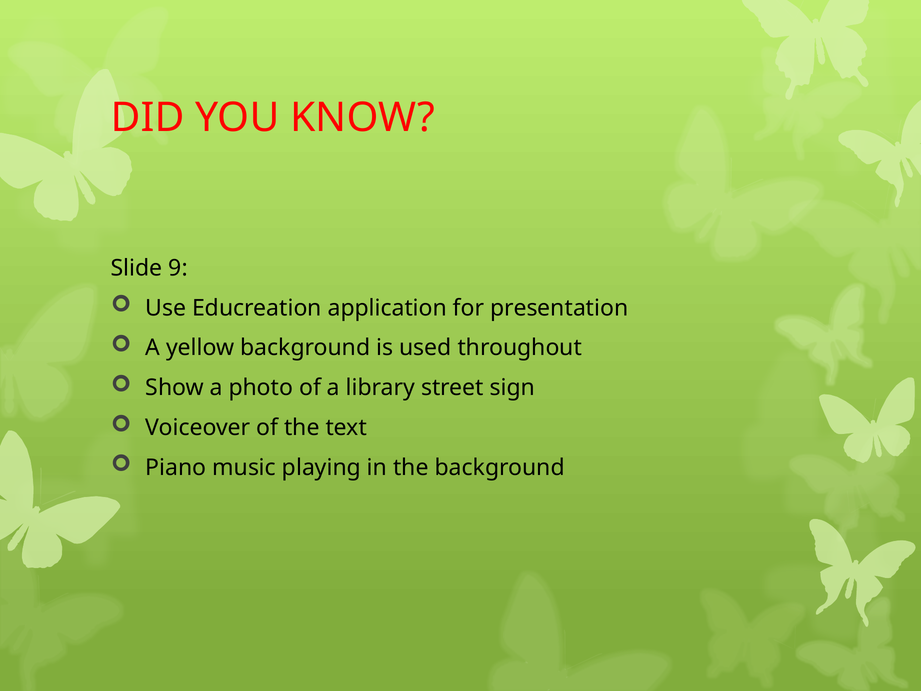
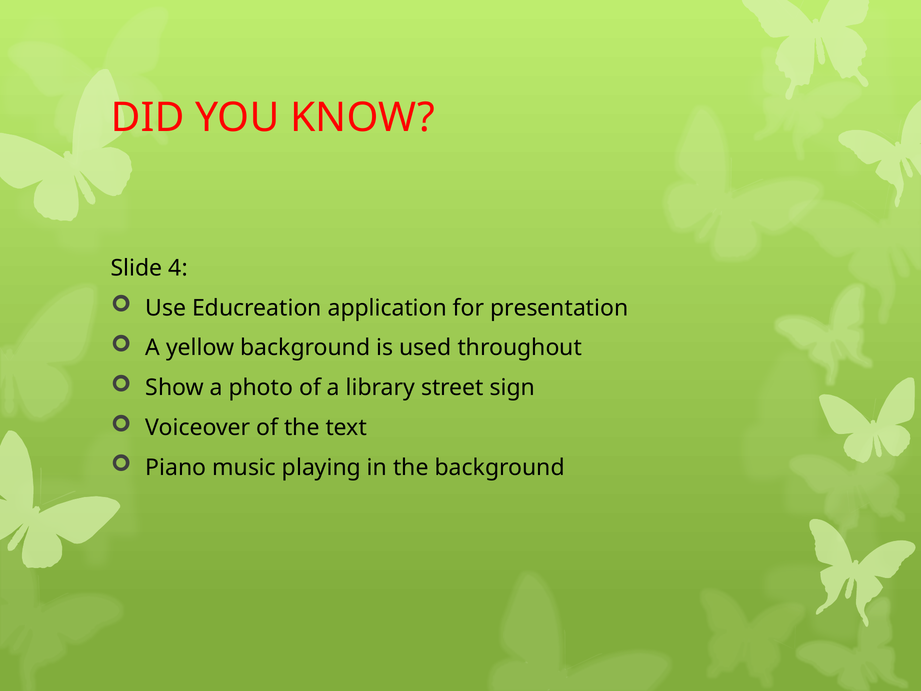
9: 9 -> 4
